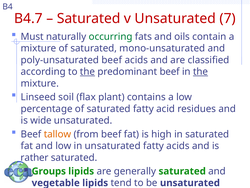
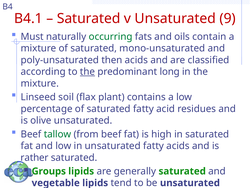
B4.7: B4.7 -> B4.1
7: 7 -> 9
poly-unsaturated beef: beef -> then
predominant beef: beef -> long
the at (201, 72) underline: present -> none
wide: wide -> olive
tallow colour: orange -> green
